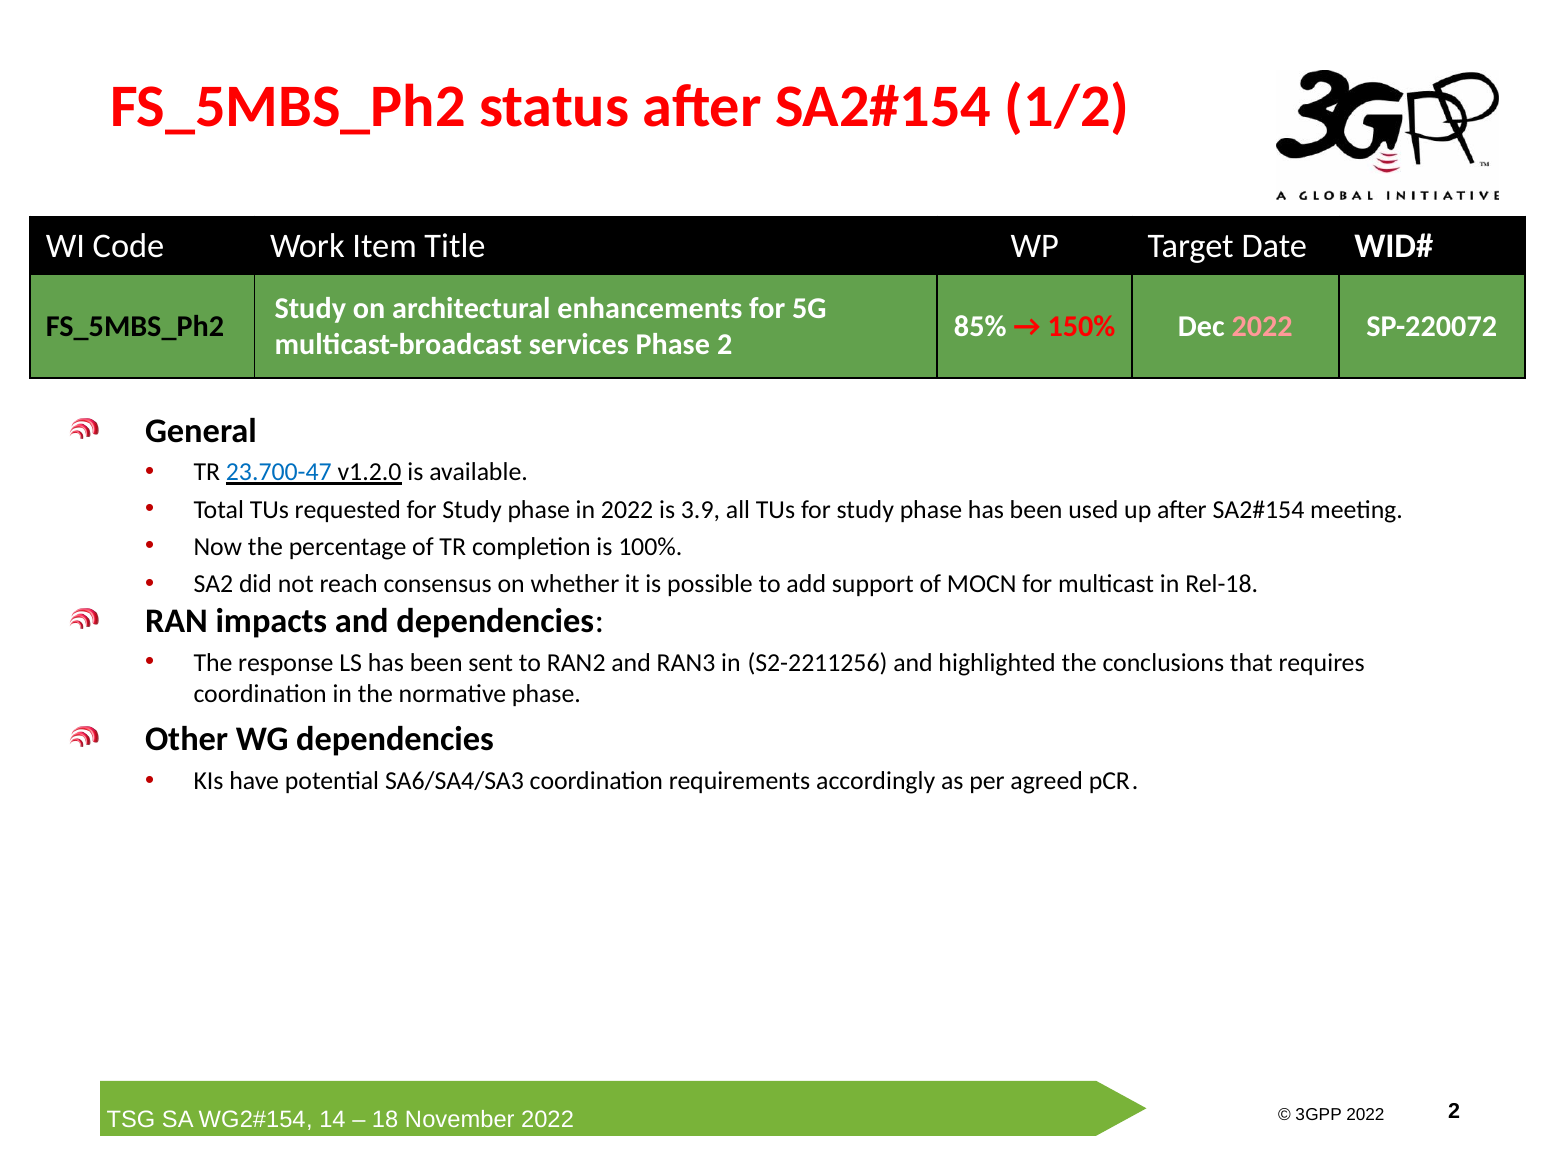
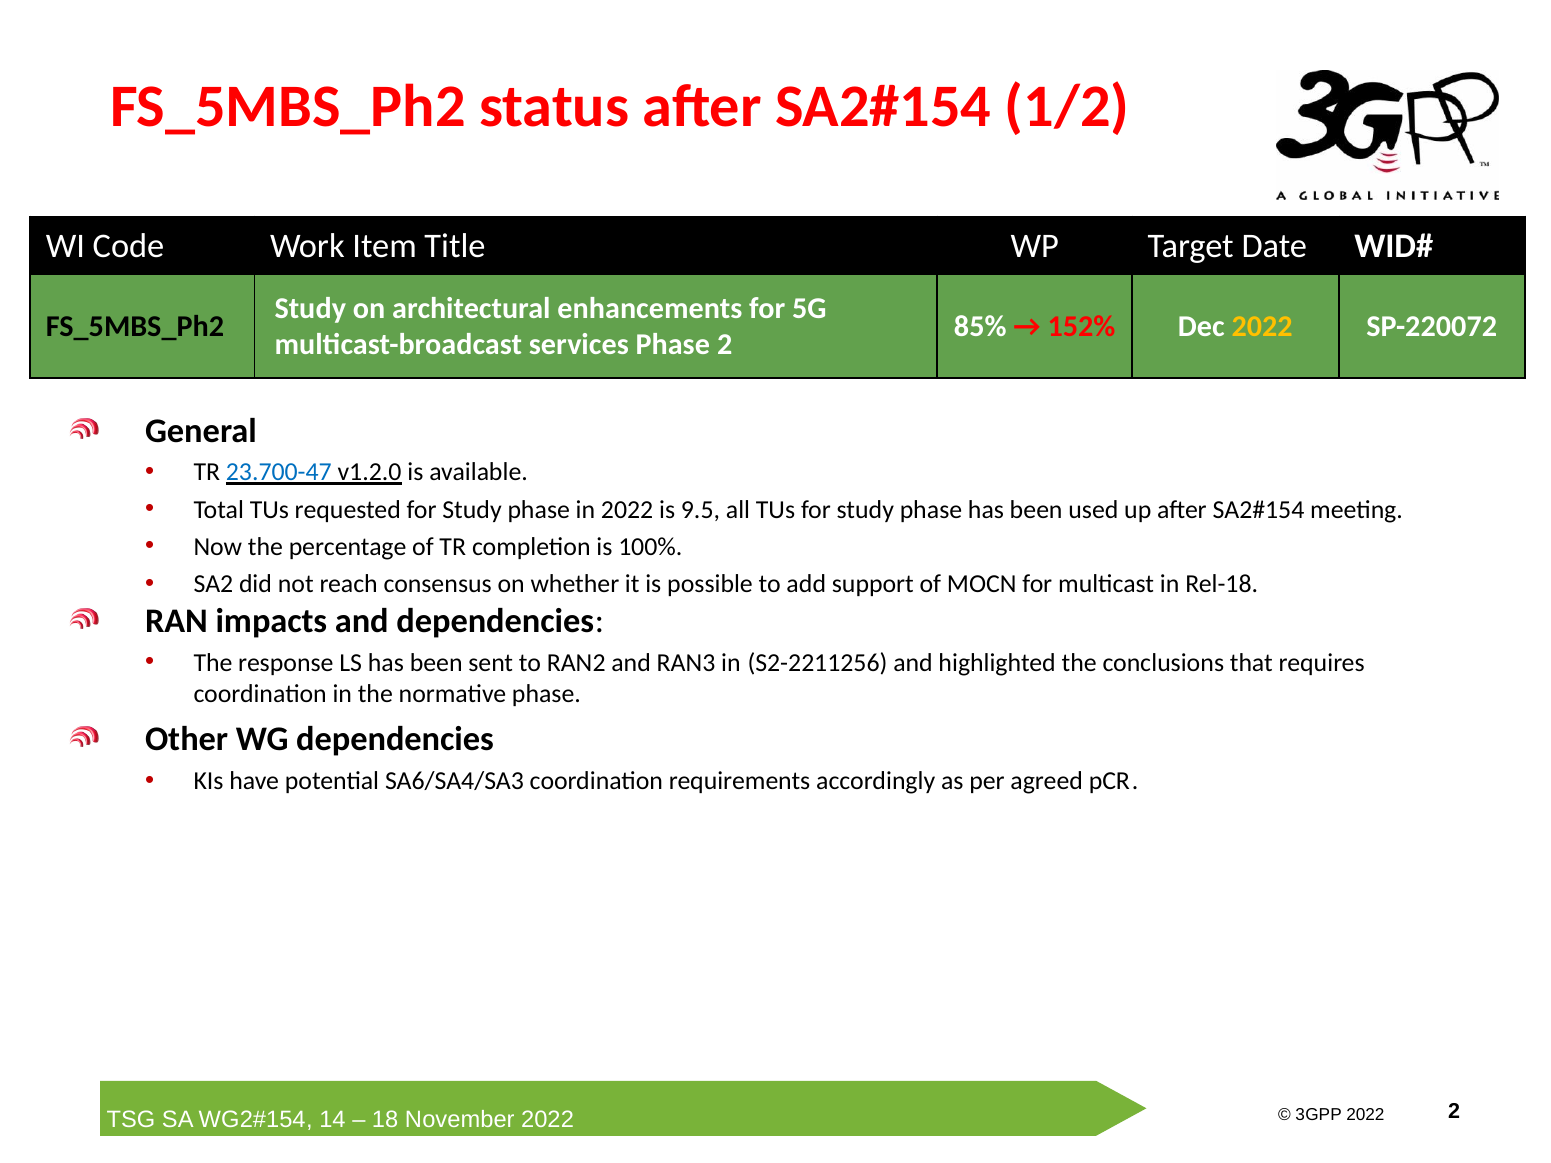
150%: 150% -> 152%
2022 at (1262, 327) colour: pink -> yellow
3.9: 3.9 -> 9.5
